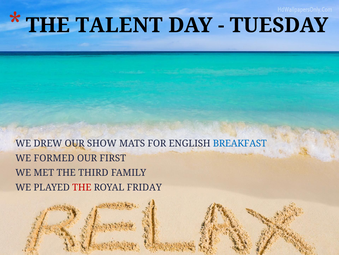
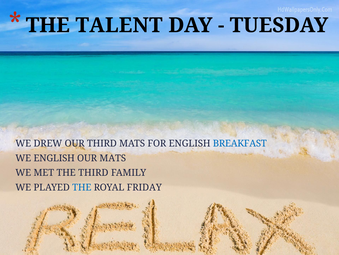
OUR SHOW: SHOW -> THIRD
WE FORMED: FORMED -> ENGLISH
OUR FIRST: FIRST -> MATS
THE at (82, 187) colour: red -> blue
